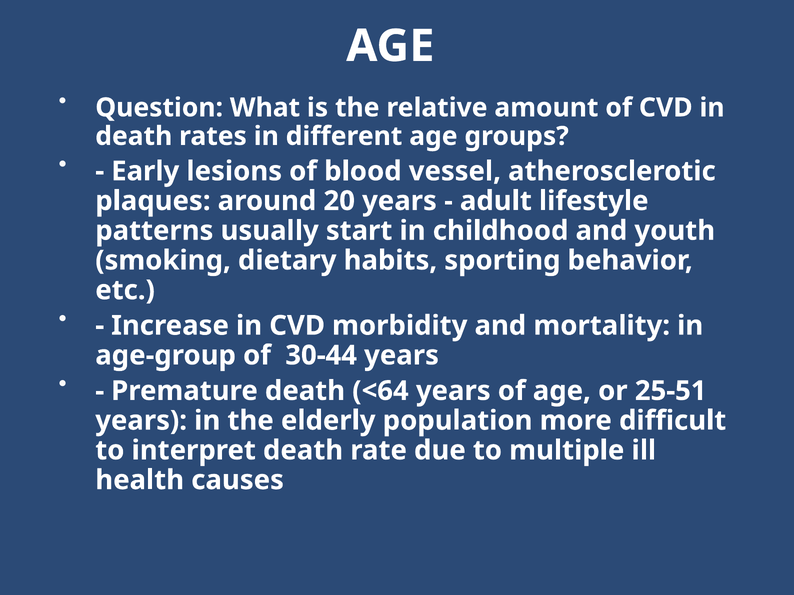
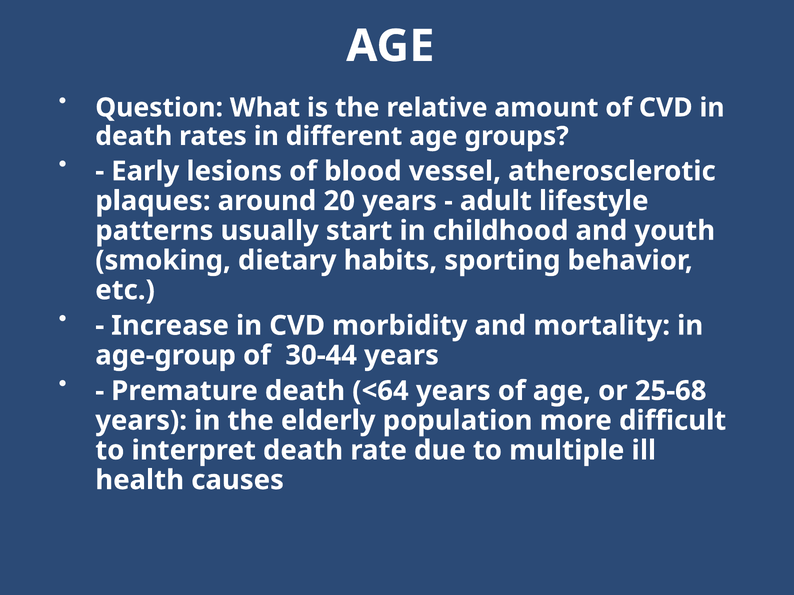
25-51: 25-51 -> 25-68
